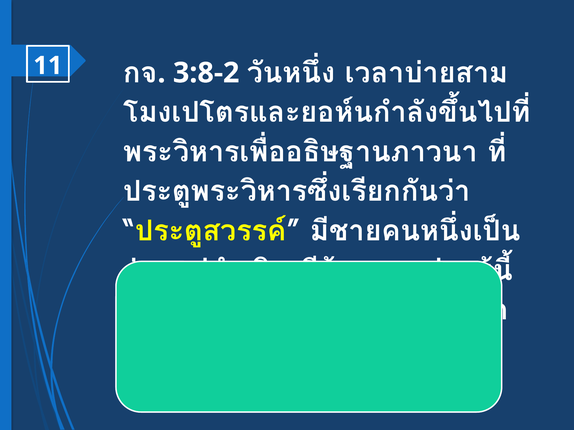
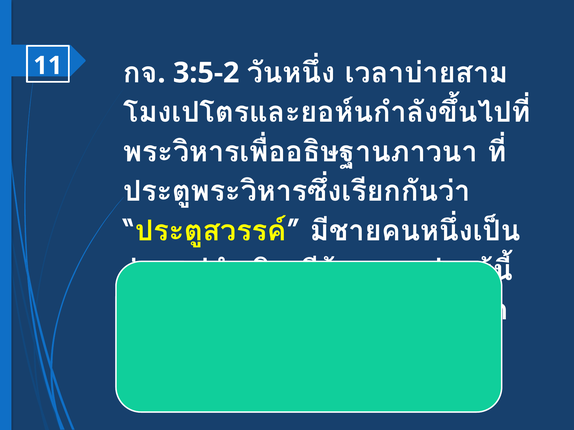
3:8-2: 3:8-2 -> 3:5-2
